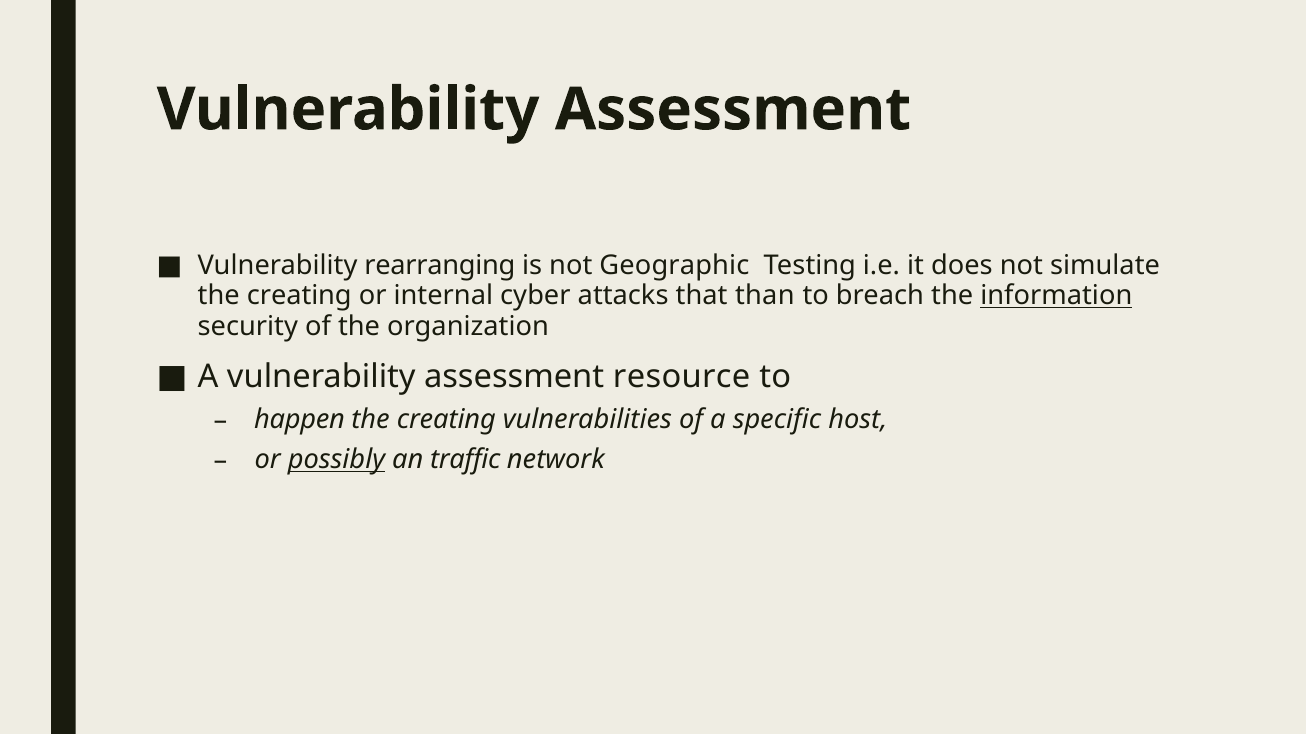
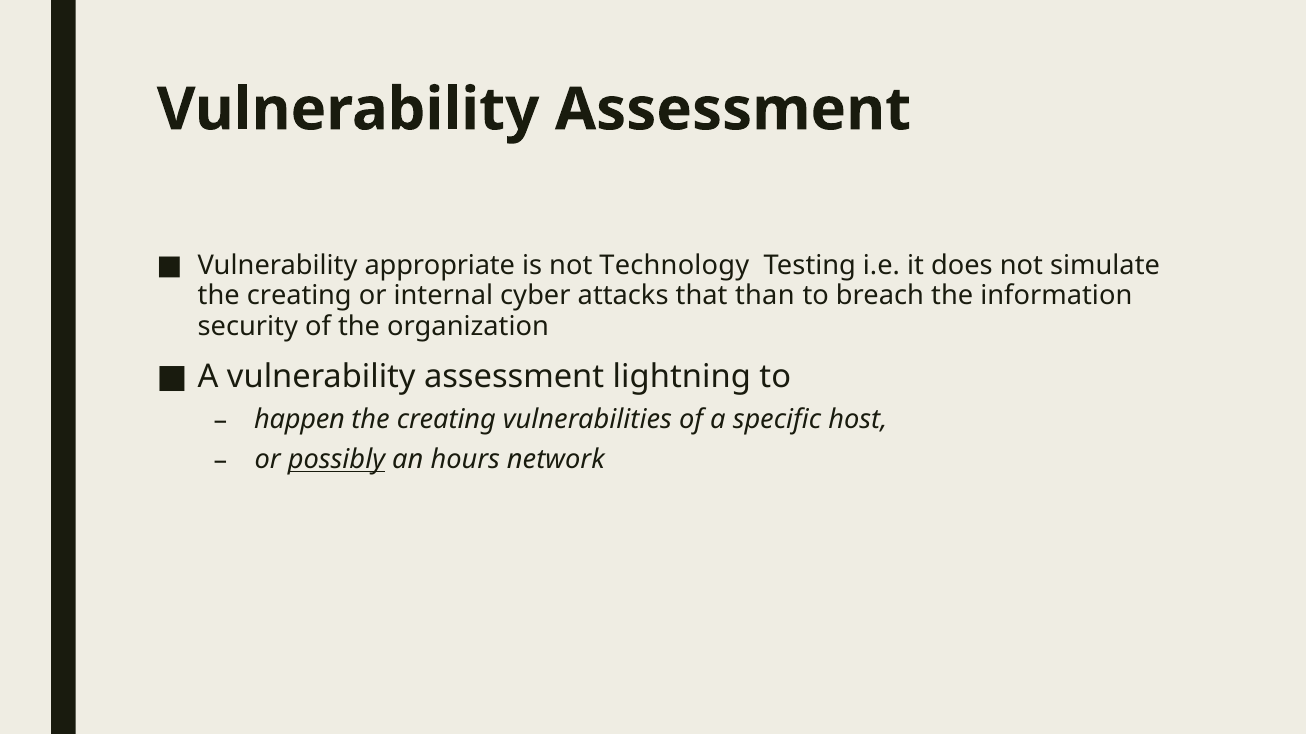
rearranging: rearranging -> appropriate
Geographic: Geographic -> Technology
information underline: present -> none
resource: resource -> lightning
traffic: traffic -> hours
